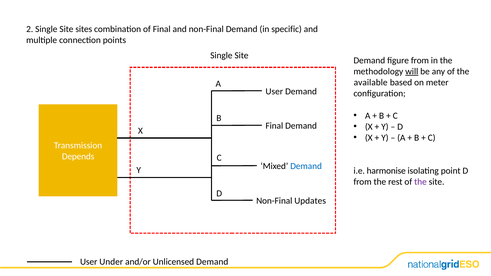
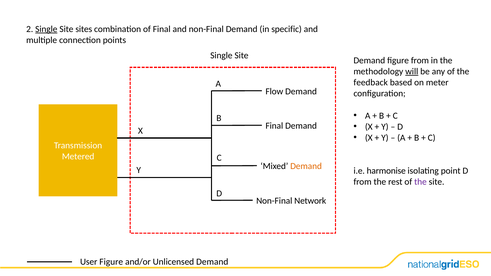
Single at (46, 29) underline: none -> present
available: available -> feedback
User at (274, 91): User -> Flow
Depends: Depends -> Metered
Demand at (306, 166) colour: blue -> orange
Updates: Updates -> Network
User Under: Under -> Figure
